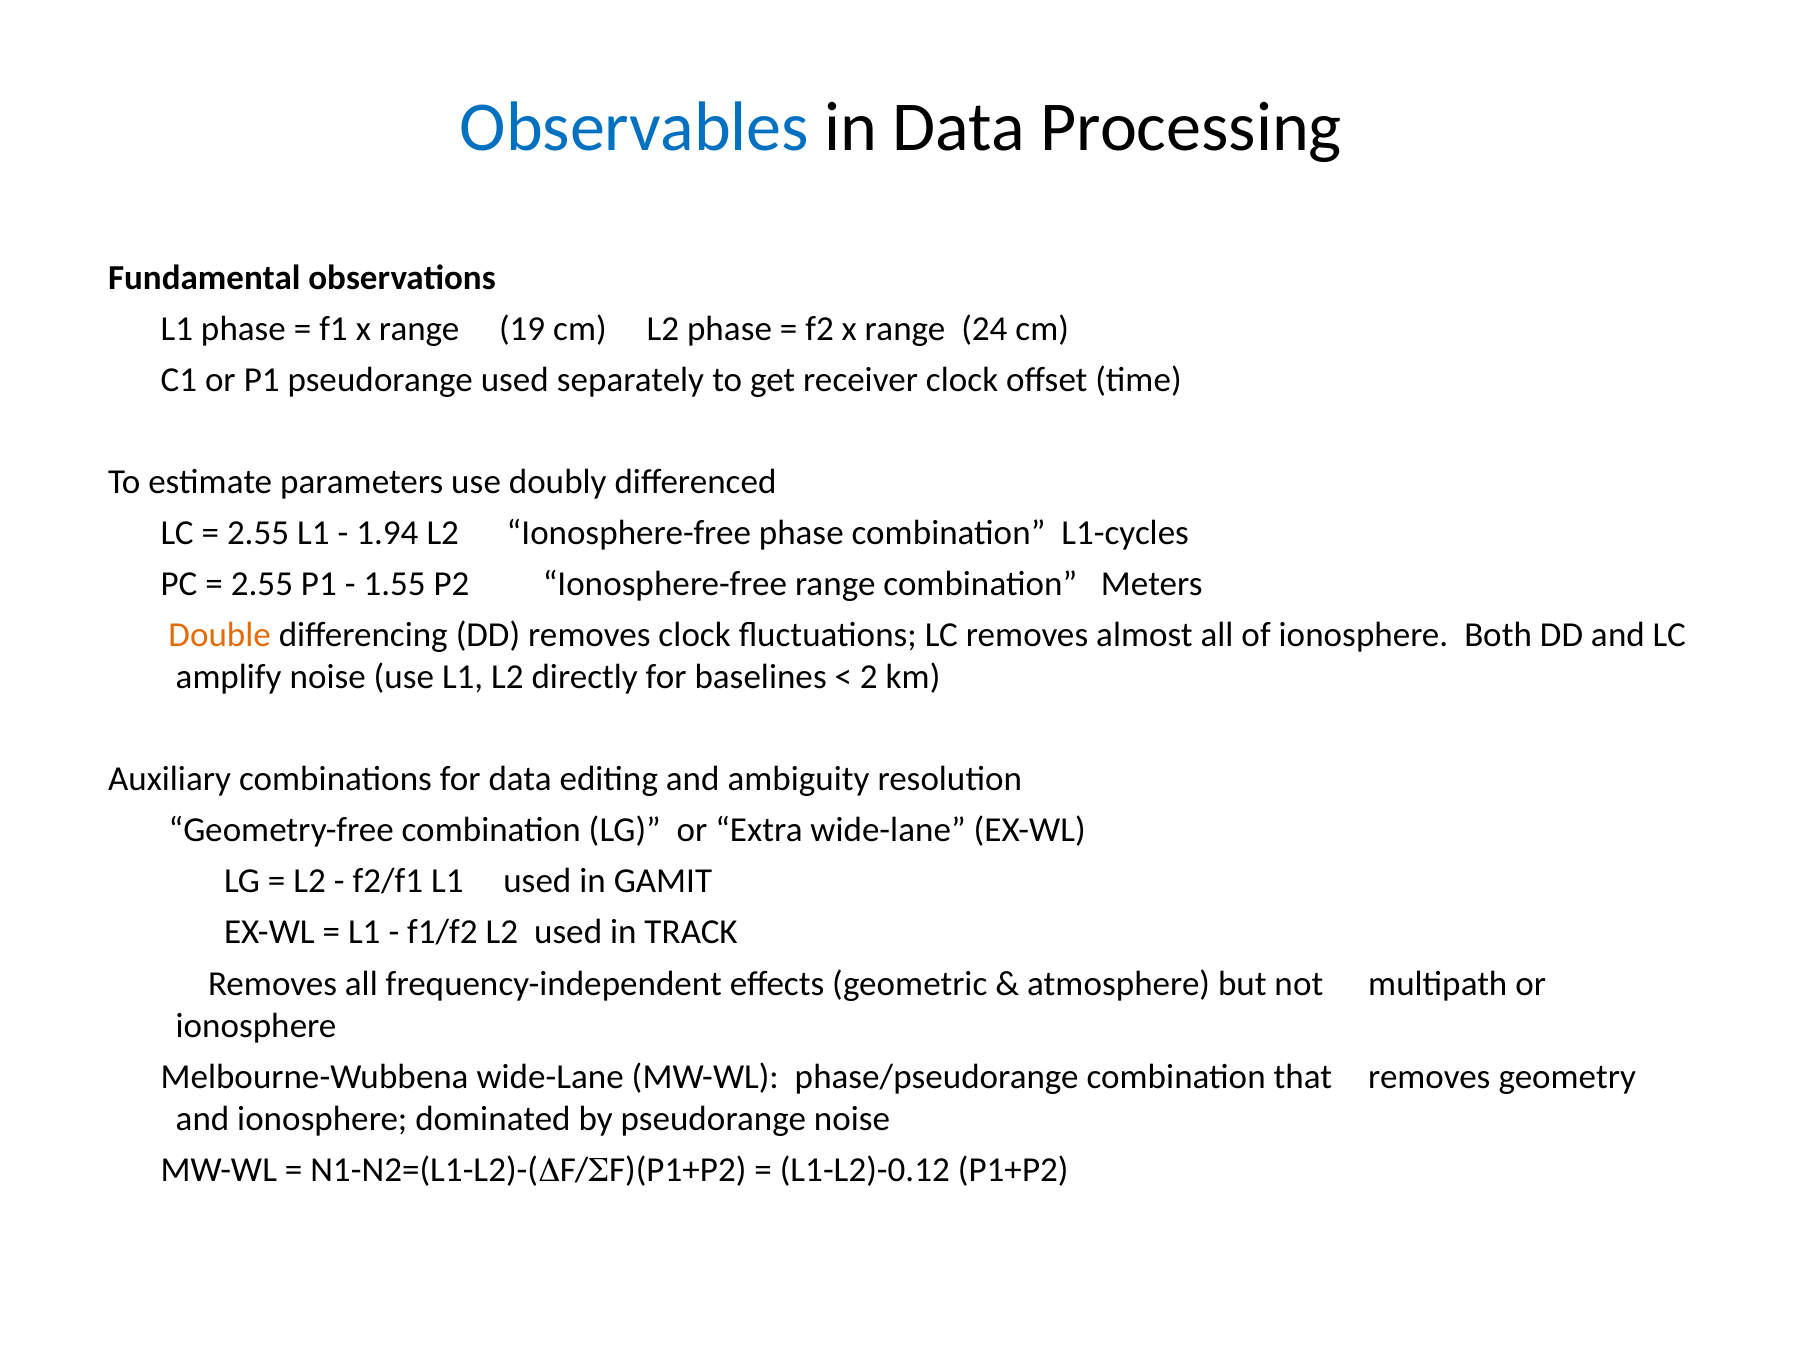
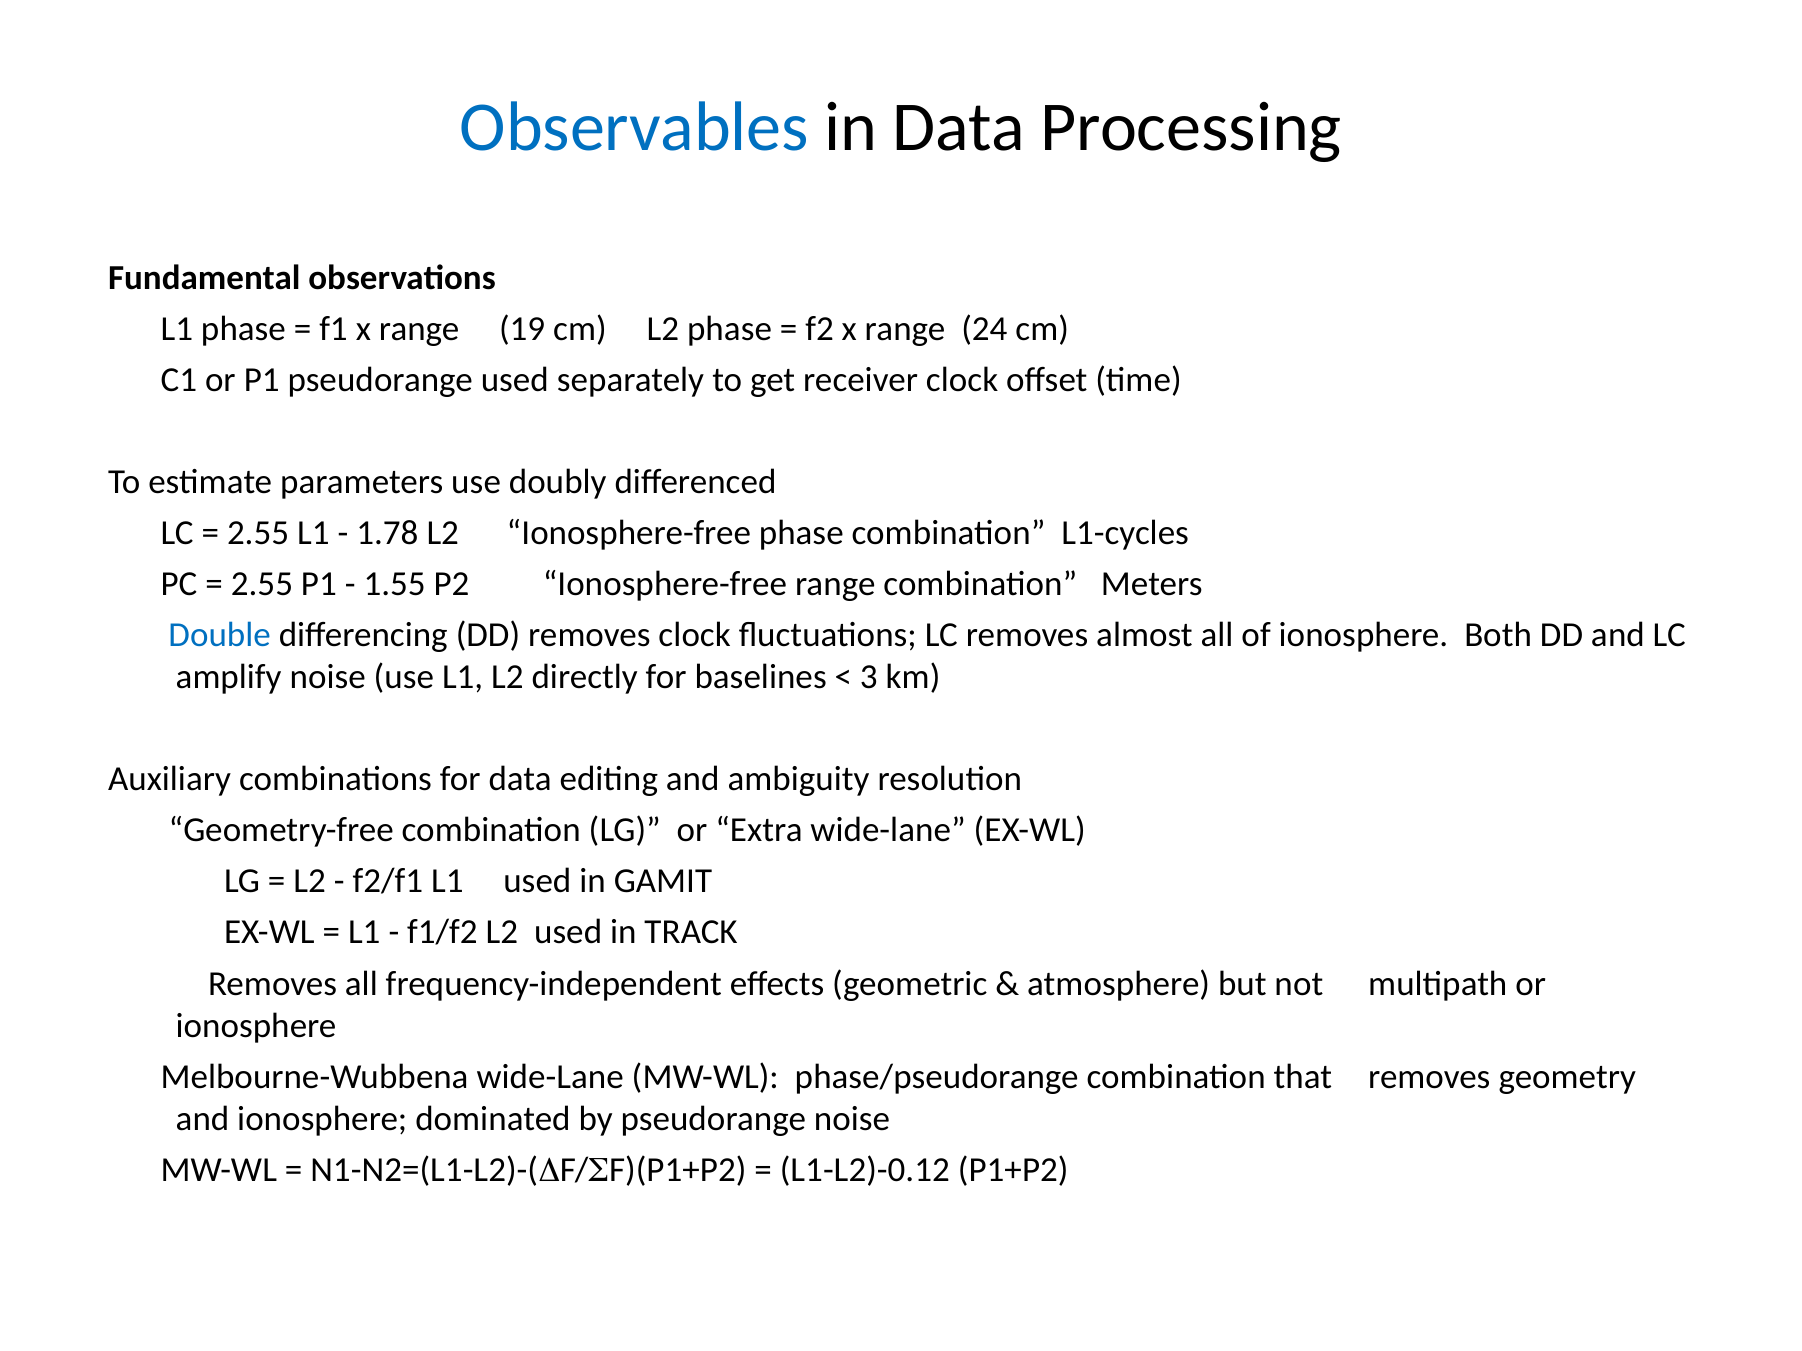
1.94: 1.94 -> 1.78
Double colour: orange -> blue
2: 2 -> 3
